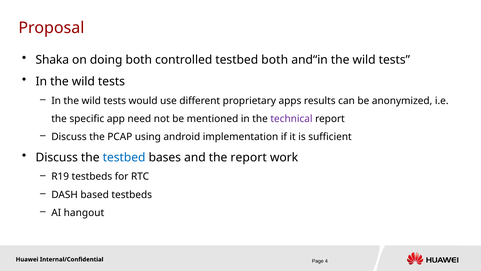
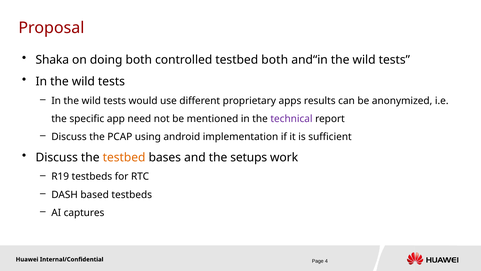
testbed at (124, 157) colour: blue -> orange
the report: report -> setups
hangout: hangout -> captures
